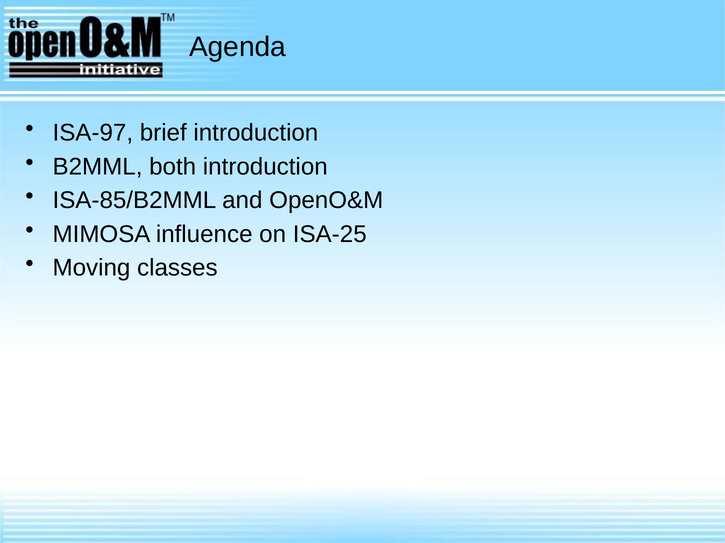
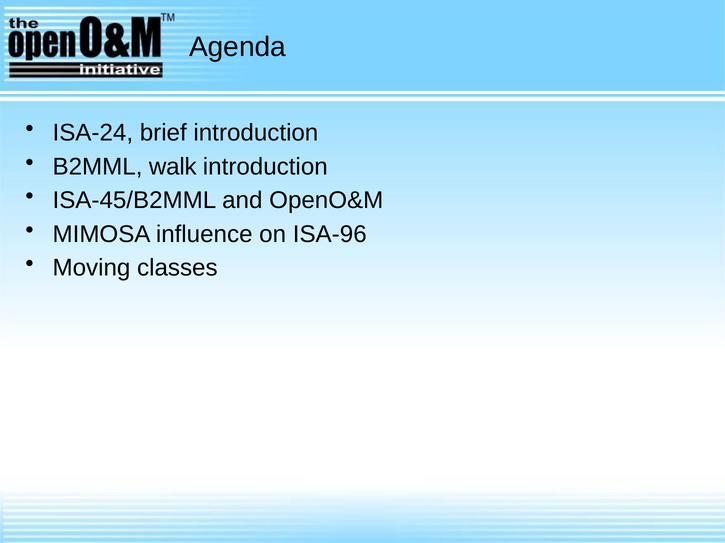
ISA-97: ISA-97 -> ISA-24
both: both -> walk
ISA-85/B2MML: ISA-85/B2MML -> ISA-45/B2MML
ISA-25: ISA-25 -> ISA-96
